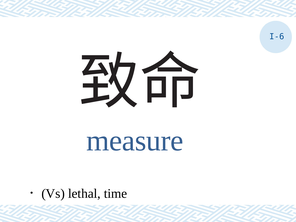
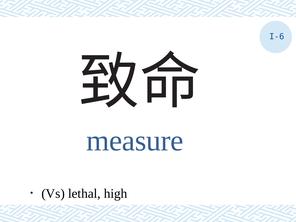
time: time -> high
